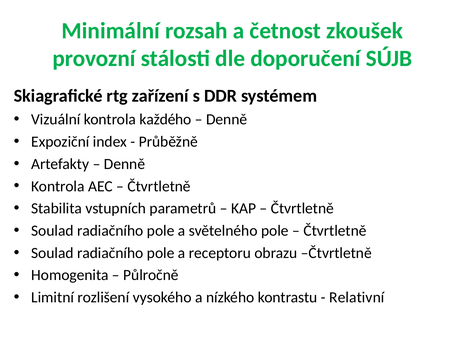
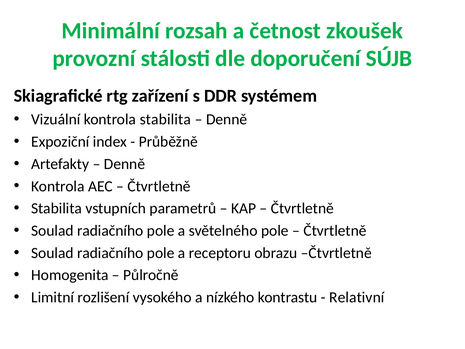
kontrola každého: každého -> stabilita
